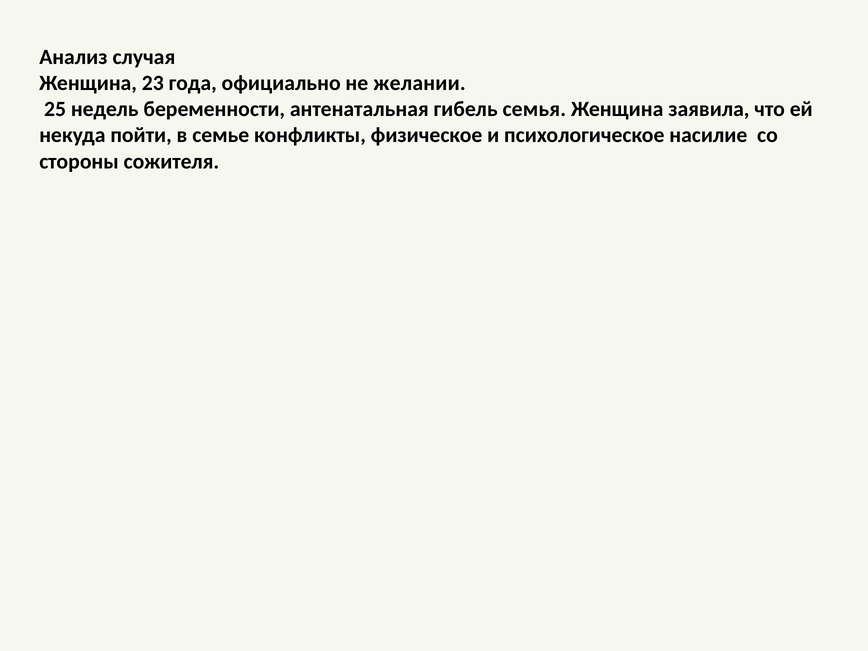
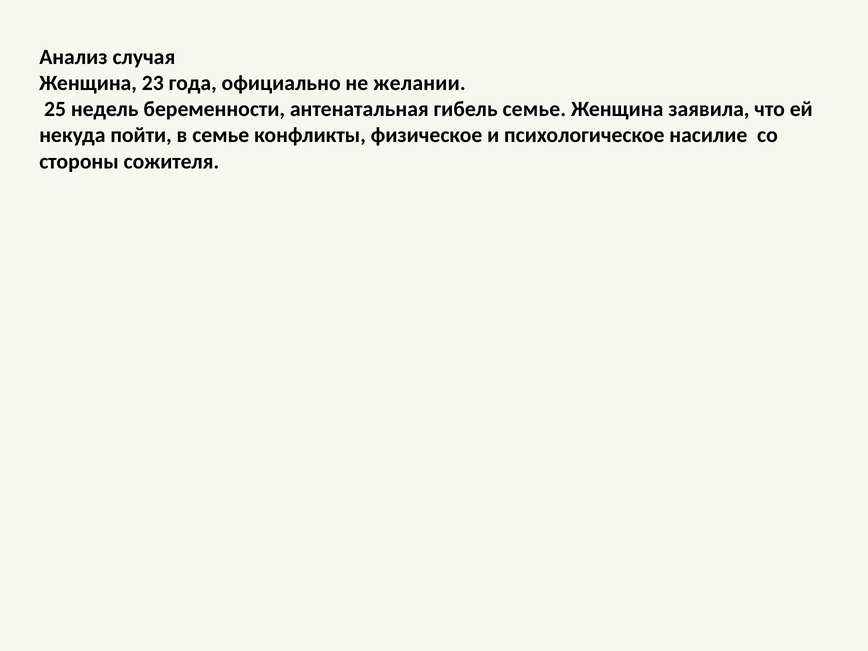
гибель семья: семья -> семье
